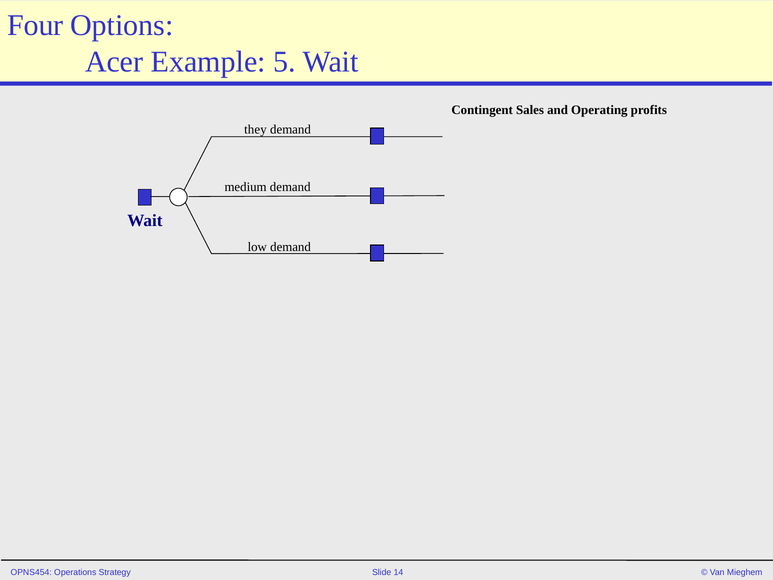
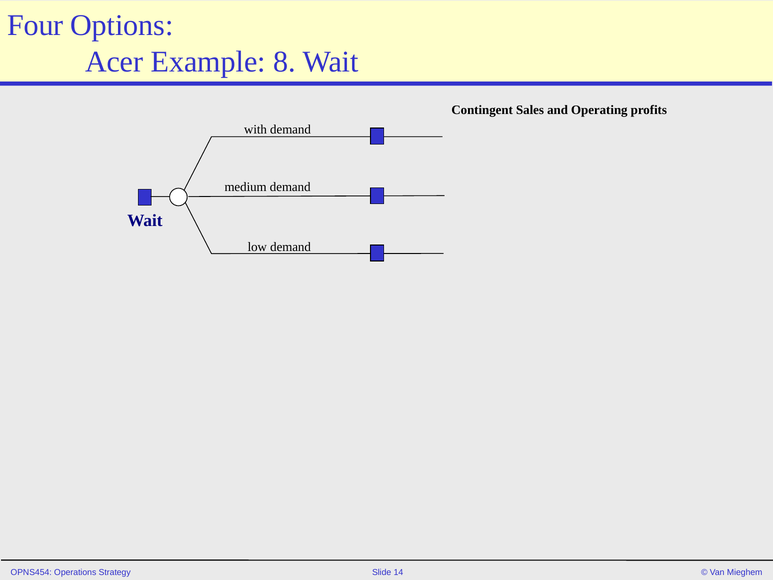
5: 5 -> 8
they: they -> with
